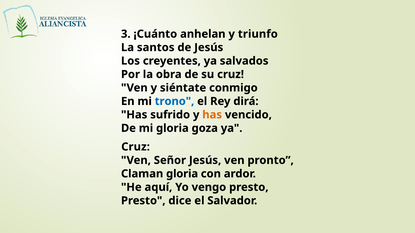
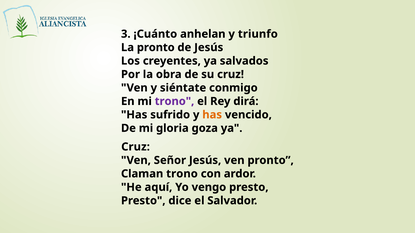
La santos: santos -> pronto
trono at (174, 101) colour: blue -> purple
Claman gloria: gloria -> trono
